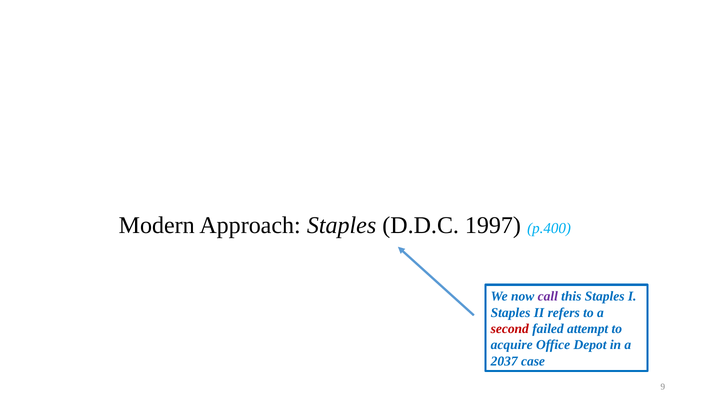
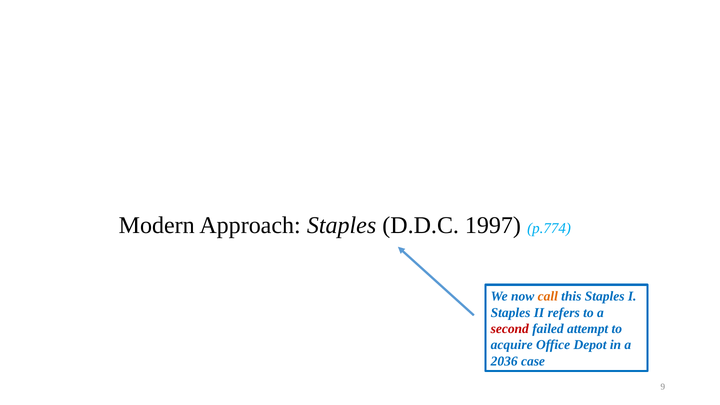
p.400: p.400 -> p.774
call colour: purple -> orange
2037: 2037 -> 2036
